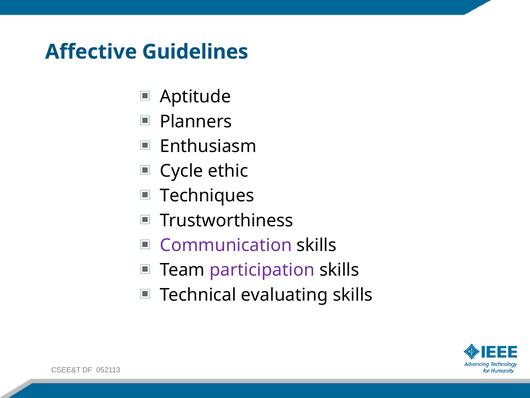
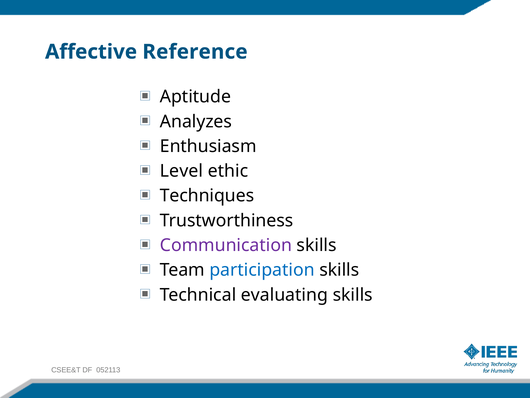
Guidelines: Guidelines -> Reference
Planners: Planners -> Analyzes
Cycle: Cycle -> Level
participation colour: purple -> blue
